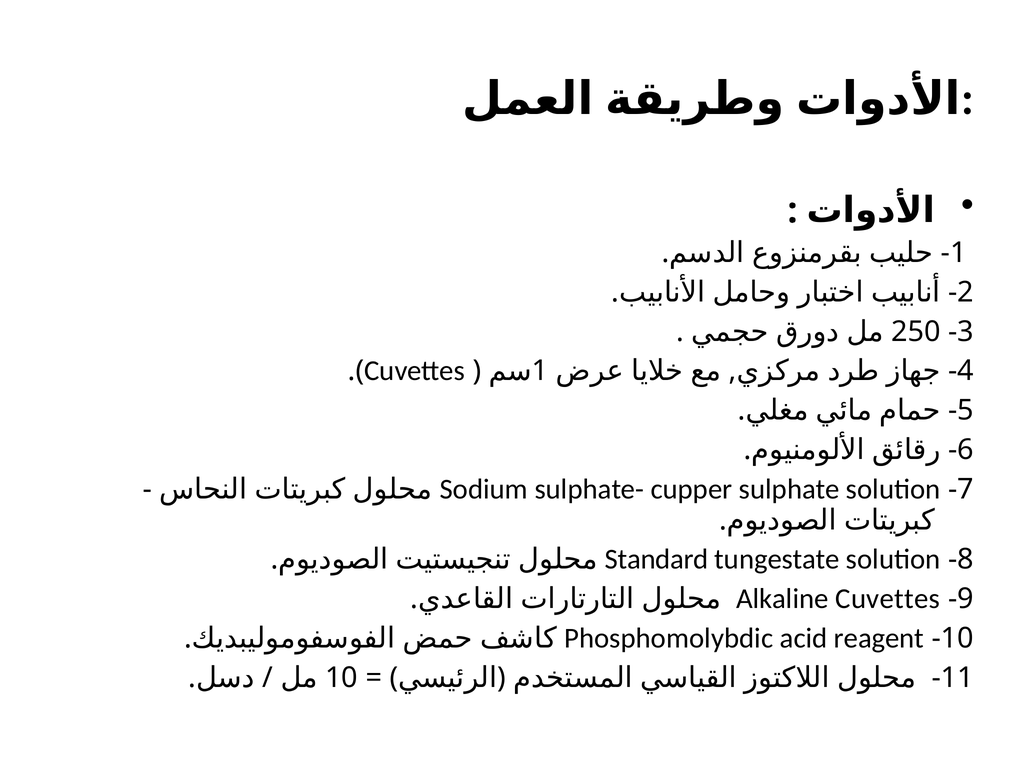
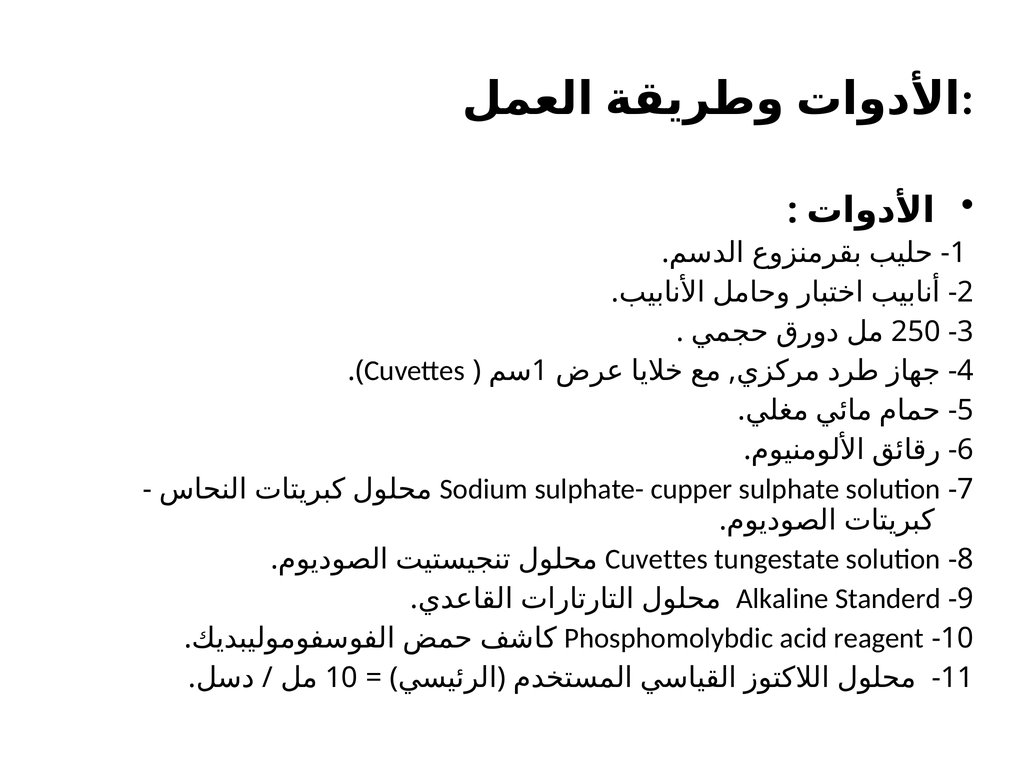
Standard at (657, 559): Standard -> Cuvettes
Alkaline Cuvettes: Cuvettes -> Standerd
